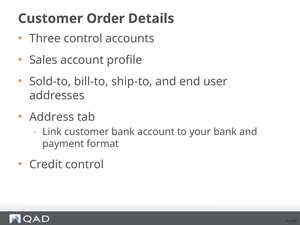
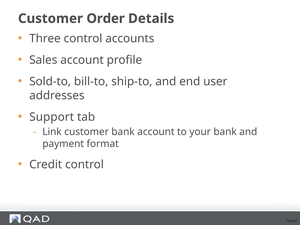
Address: Address -> Support
